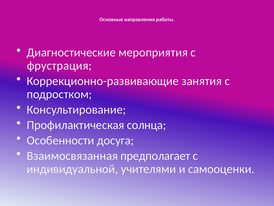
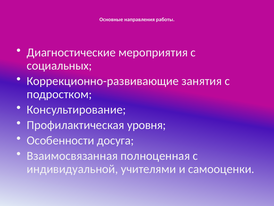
фрустрация: фрустрация -> социальных
солнца: солнца -> уровня
предполагает: предполагает -> полноценная
